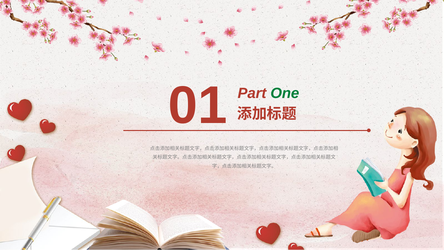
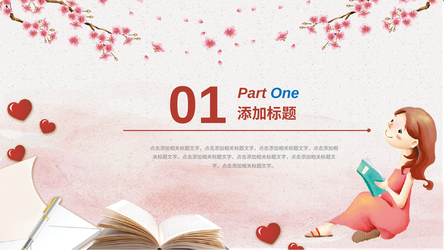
One colour: green -> blue
